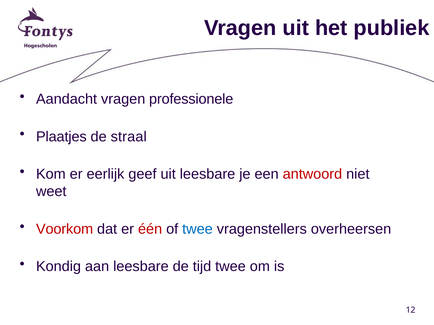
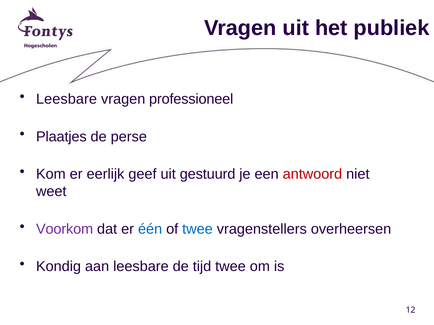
Aandacht at (67, 99): Aandacht -> Leesbare
professionele: professionele -> professioneel
straal: straal -> perse
uit leesbare: leesbare -> gestuurd
Voorkom colour: red -> purple
één colour: red -> blue
